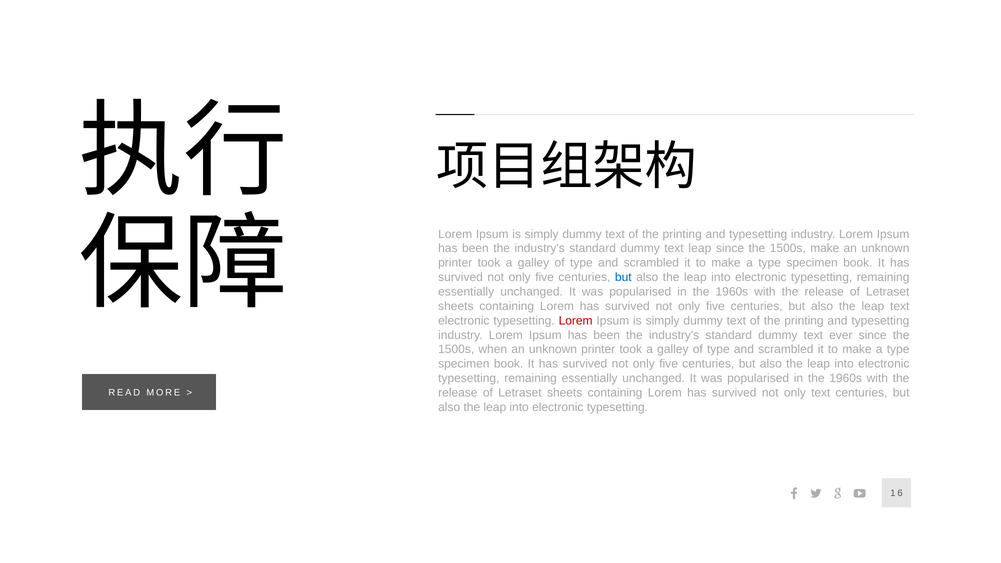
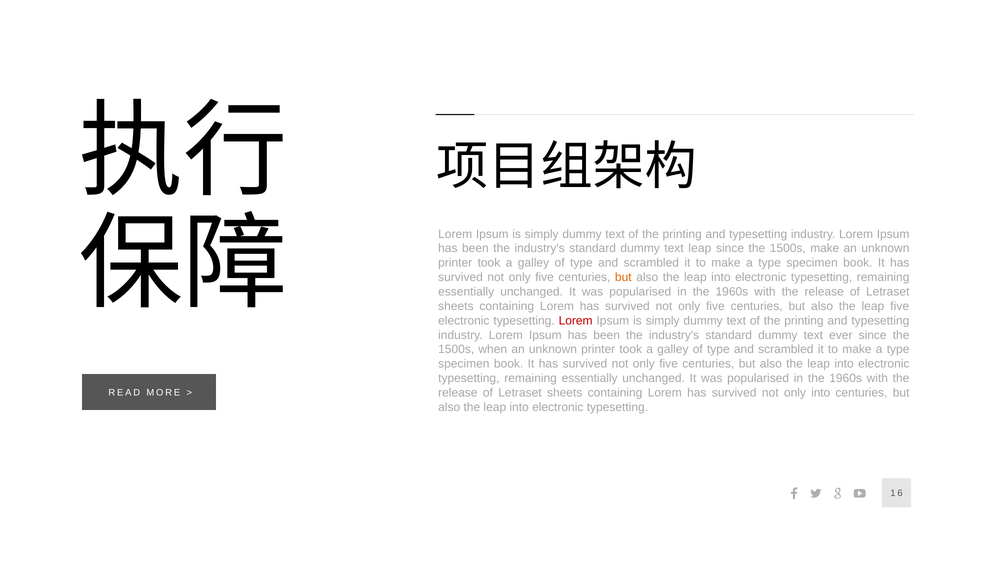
but at (623, 277) colour: blue -> orange
leap text: text -> five
only text: text -> into
